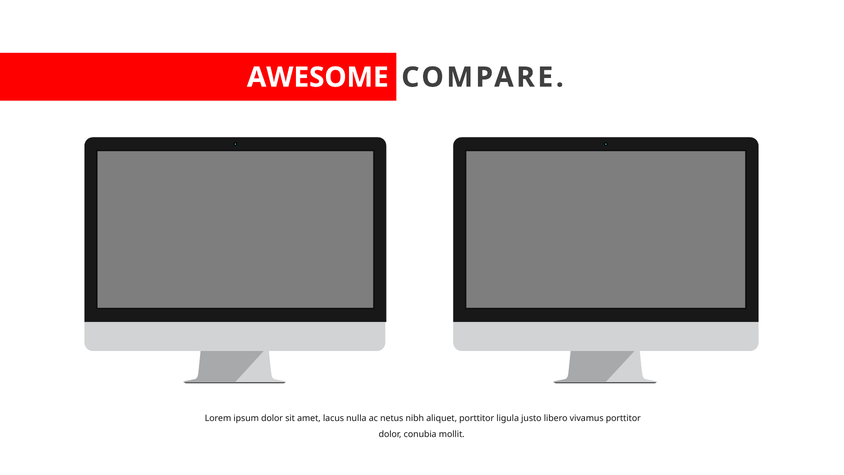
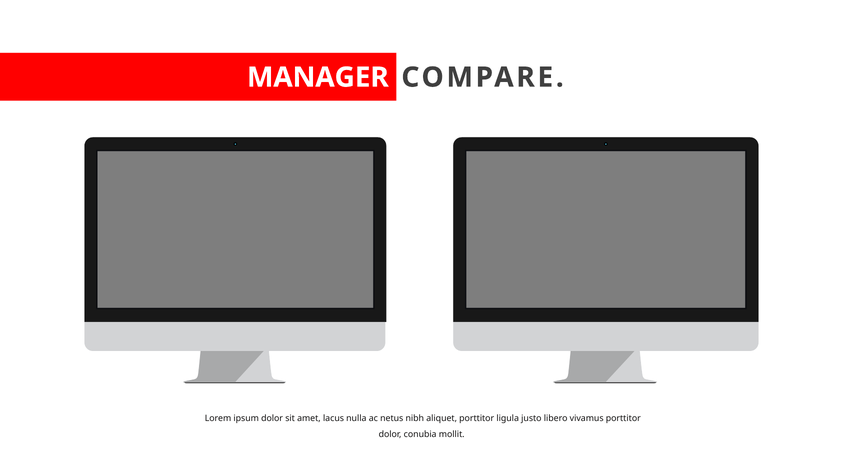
AWESOME: AWESOME -> MANAGER
